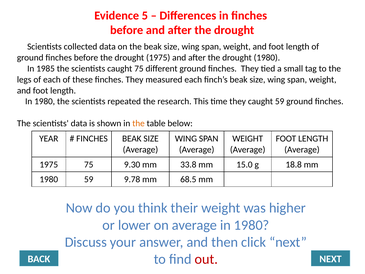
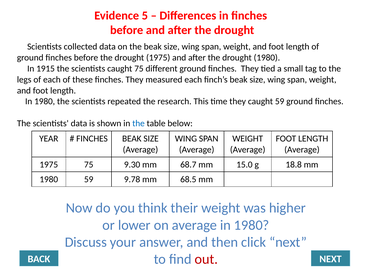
1985: 1985 -> 1915
the at (139, 123) colour: orange -> blue
33.8: 33.8 -> 68.7
